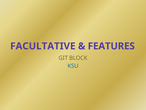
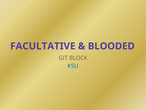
FEATURES: FEATURES -> BLOODED
